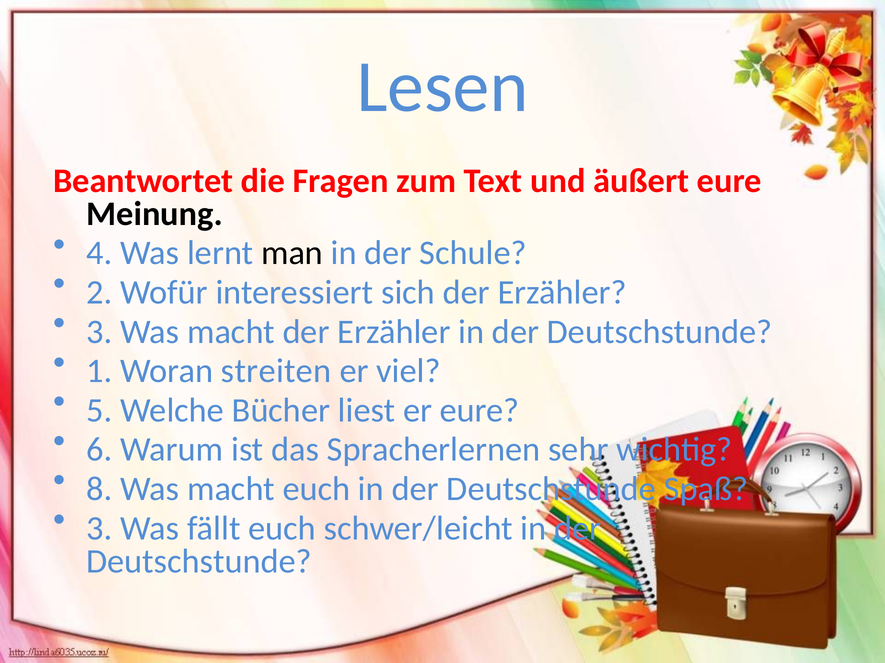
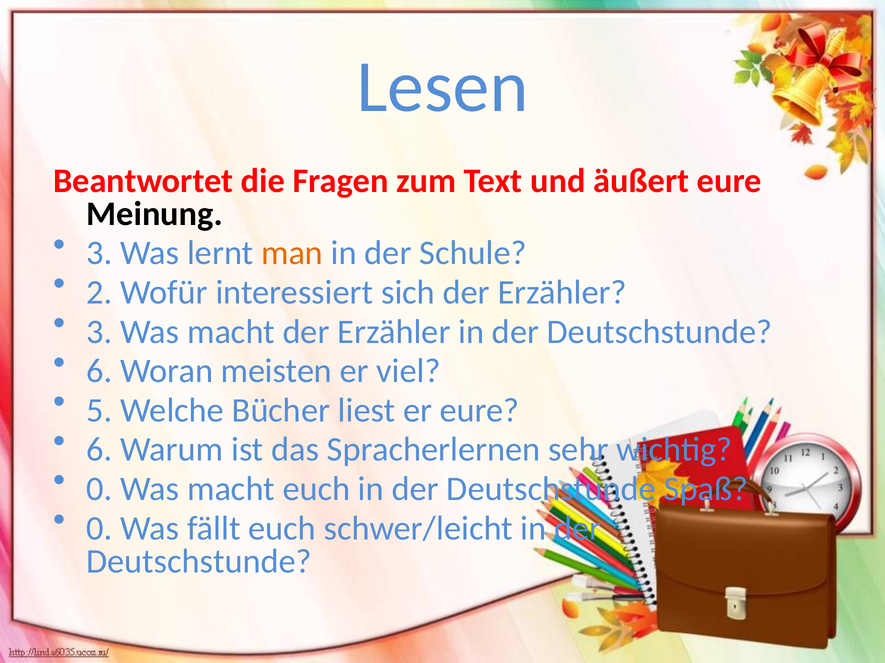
4 at (99, 253): 4 -> 3
man colour: black -> orange
1 at (99, 371): 1 -> 6
streiten: streiten -> meisten
8 at (99, 489): 8 -> 0
3 at (99, 529): 3 -> 0
